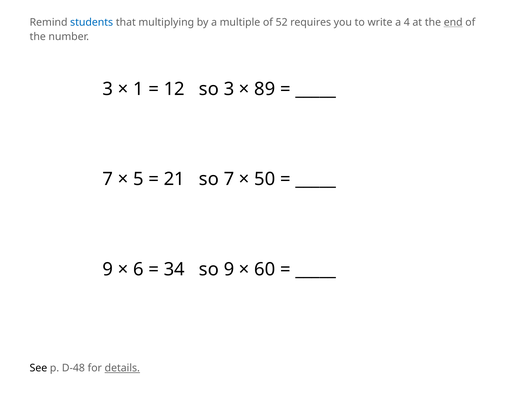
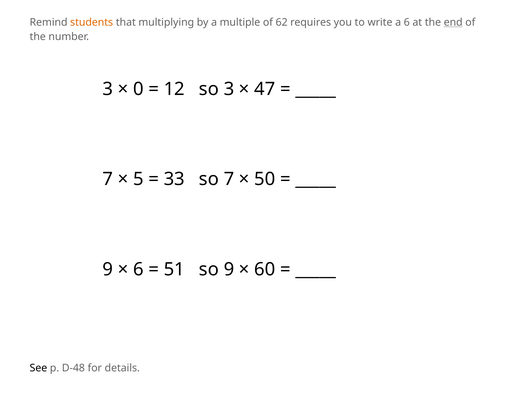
students colour: blue -> orange
52: 52 -> 62
a 4: 4 -> 6
1: 1 -> 0
89: 89 -> 47
21: 21 -> 33
34: 34 -> 51
details underline: present -> none
